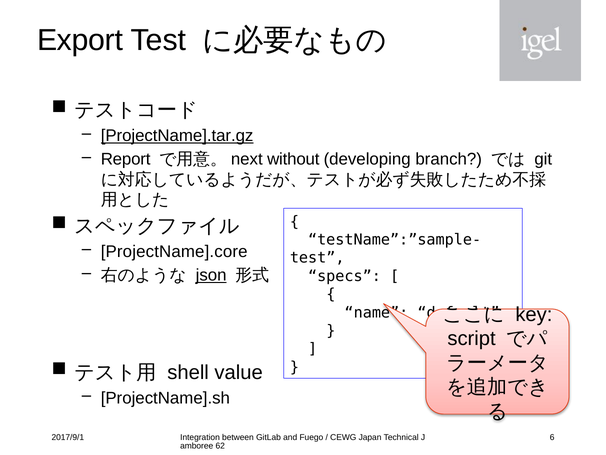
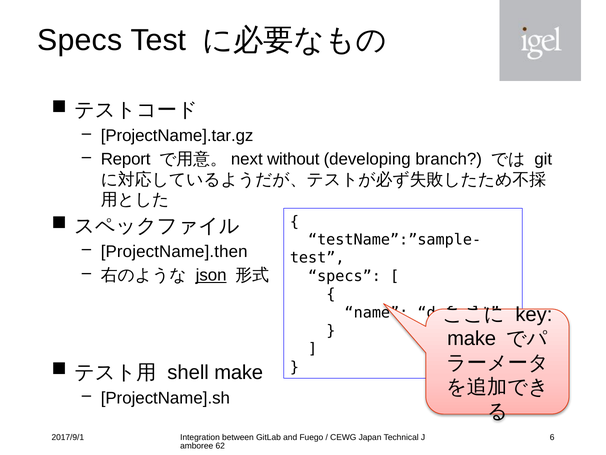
Export at (80, 40): Export -> Specs
ProjectName].tar.gz underline: present -> none
ProjectName].core: ProjectName].core -> ProjectName].then
script at (472, 338): script -> make
shell value: value -> make
